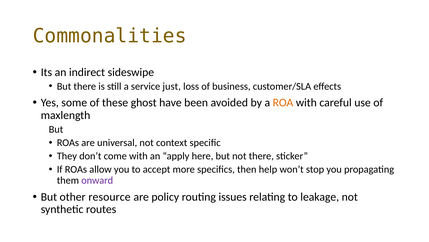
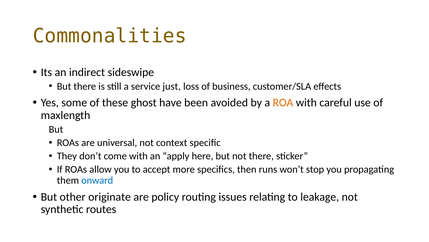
help: help -> runs
onward colour: purple -> blue
resource: resource -> originate
